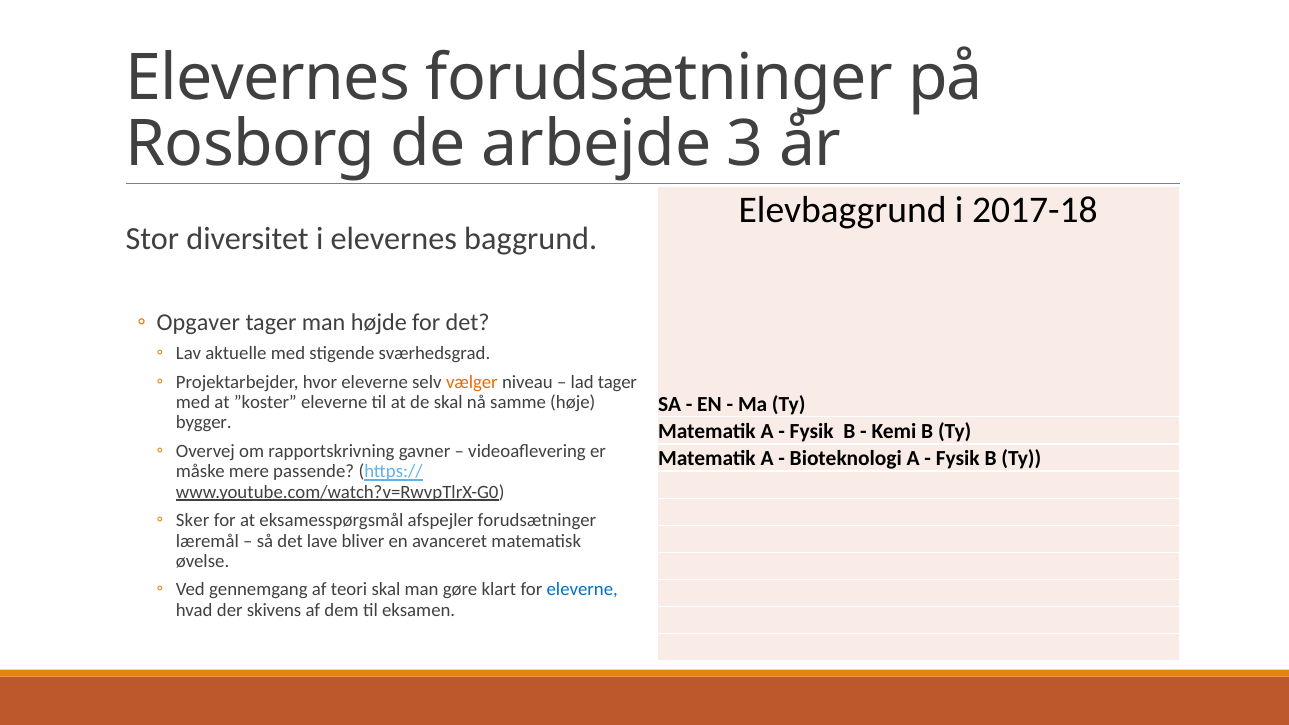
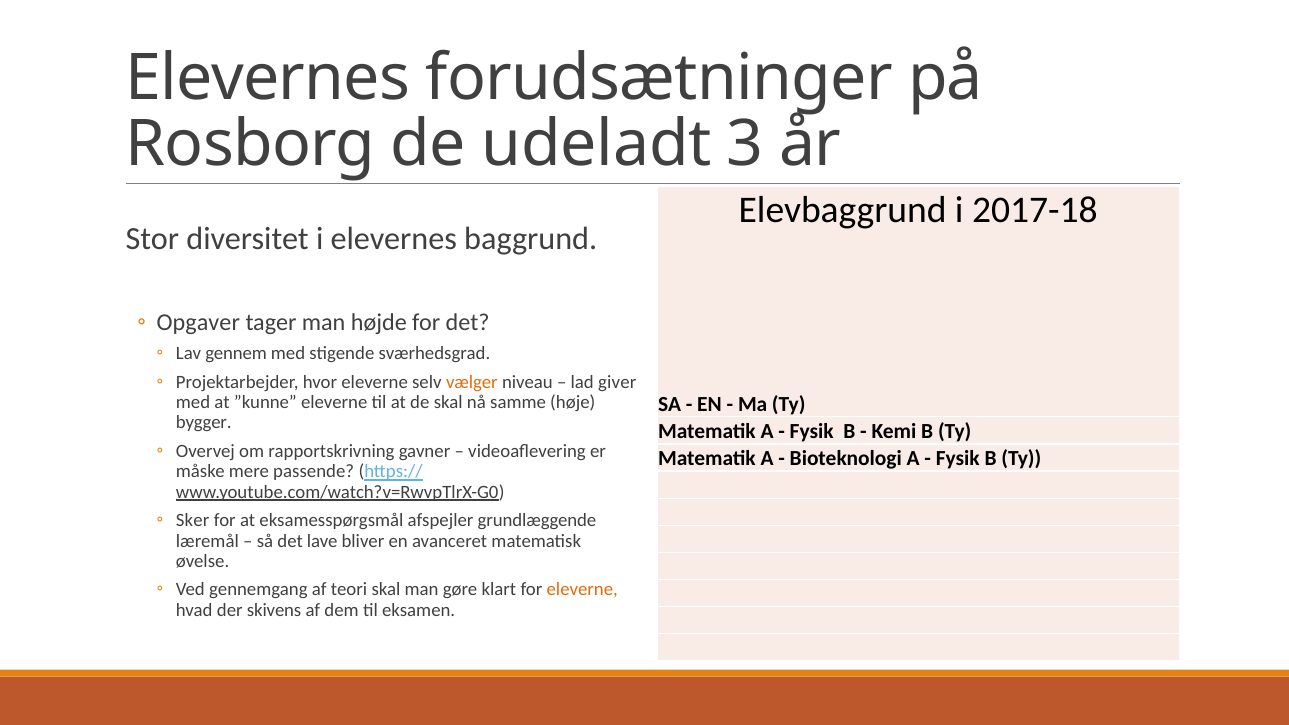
arbejde: arbejde -> udeladt
aktuelle: aktuelle -> gennem
lad tager: tager -> giver
”koster: ”koster -> ”kunne
afspejler forudsætninger: forudsætninger -> grundlæggende
eleverne at (582, 590) colour: blue -> orange
